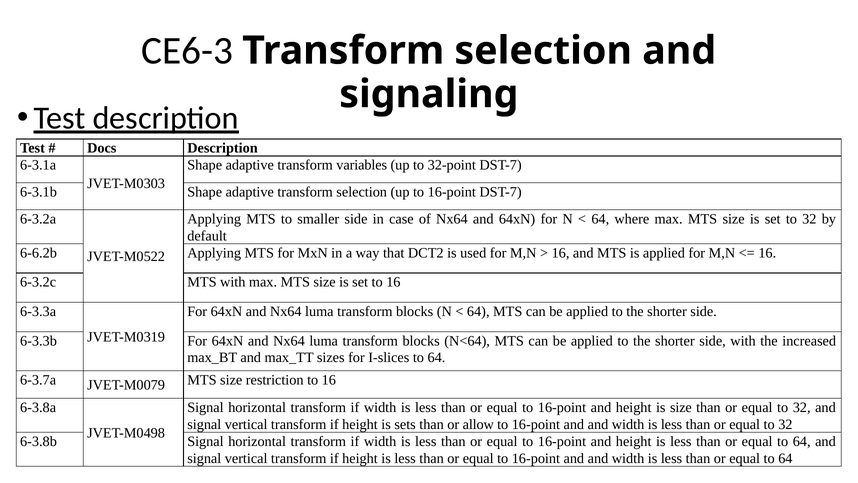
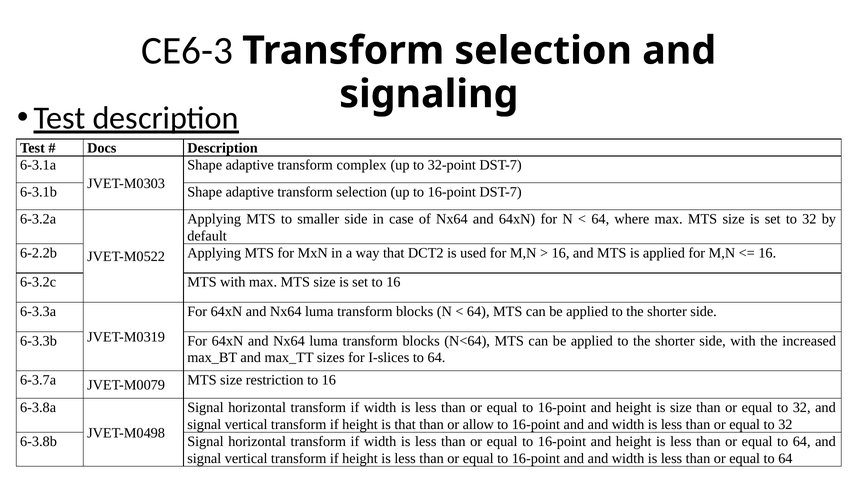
variables: variables -> complex
6-6.2b: 6-6.2b -> 6-2.2b
is sets: sets -> that
